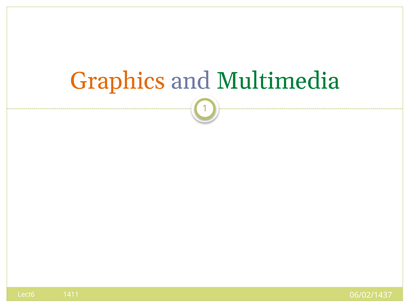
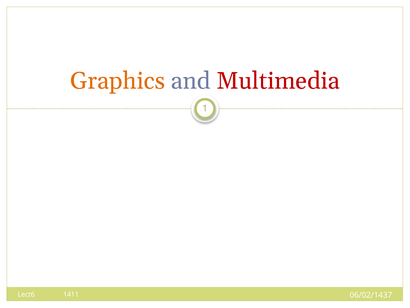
Multimedia colour: green -> red
